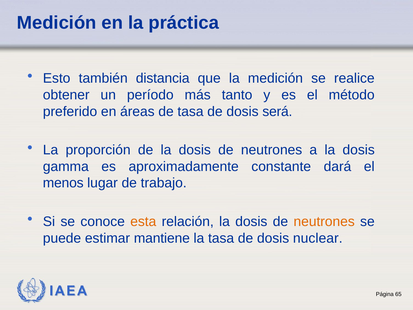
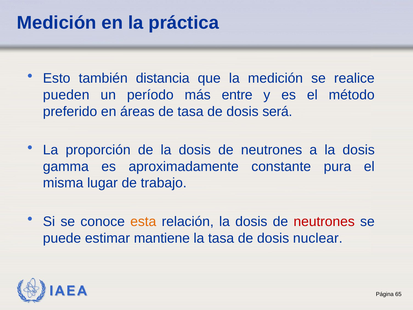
obtener: obtener -> pueden
tanto: tanto -> entre
dará: dará -> pura
menos: menos -> misma
neutrones at (324, 221) colour: orange -> red
